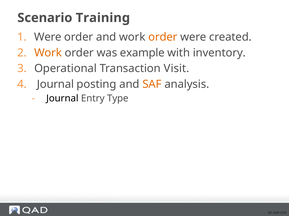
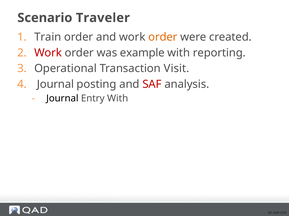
Training: Training -> Traveler
Were at (48, 37): Were -> Train
Work at (48, 53) colour: orange -> red
inventory: inventory -> reporting
SAF colour: orange -> red
Entry Type: Type -> With
